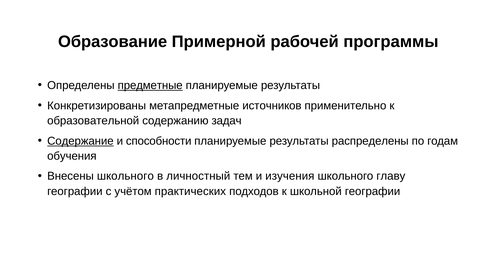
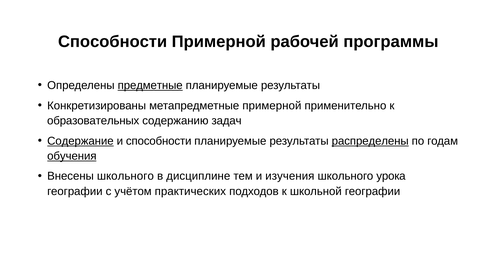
Образование at (113, 42): Образование -> Способности
метапредметные источников: источников -> примерной
образовательной: образовательной -> образовательных
распределены underline: none -> present
обучения underline: none -> present
личностный: личностный -> дисциплине
главу: главу -> урока
